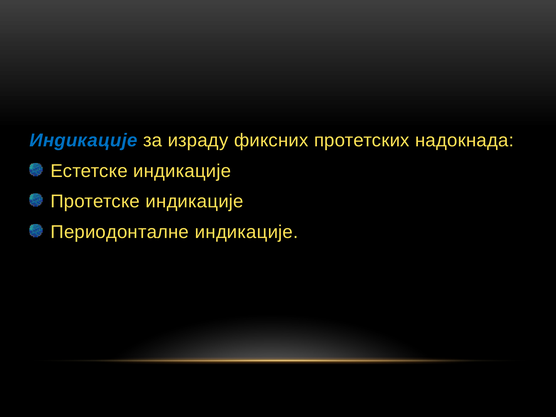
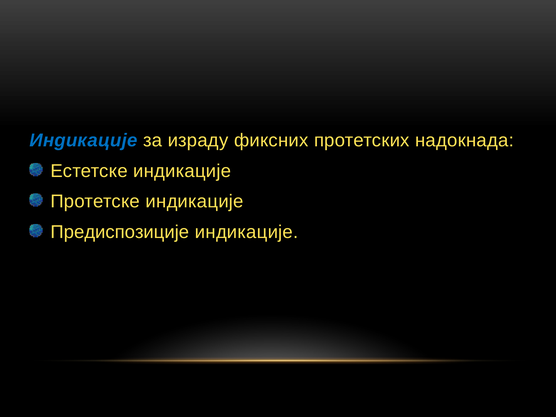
Периодонталне: Периодонталне -> Предиспозиције
